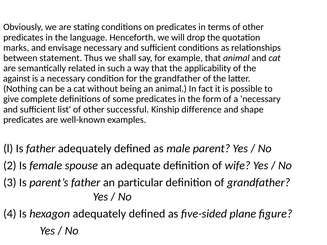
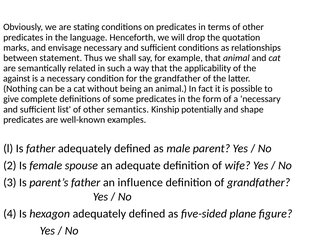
successful: successful -> semantics
difference: difference -> potentially
particular: particular -> influence
